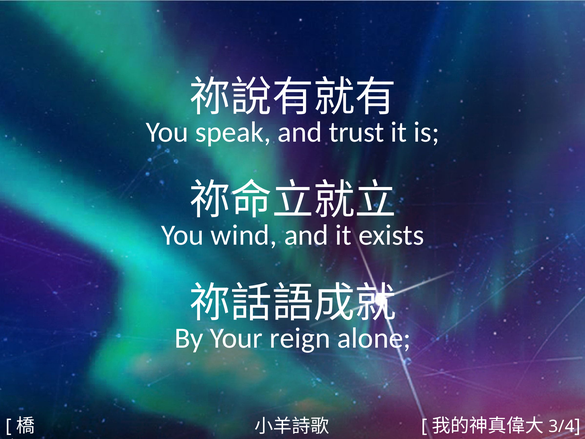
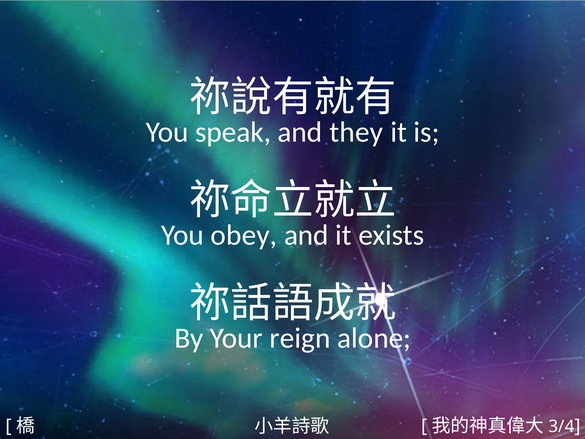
trust: trust -> they
wind: wind -> obey
